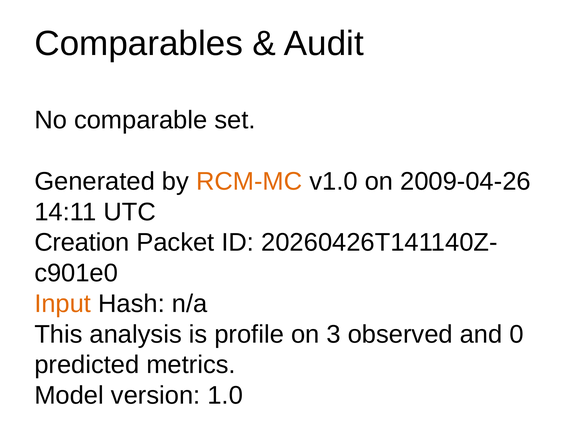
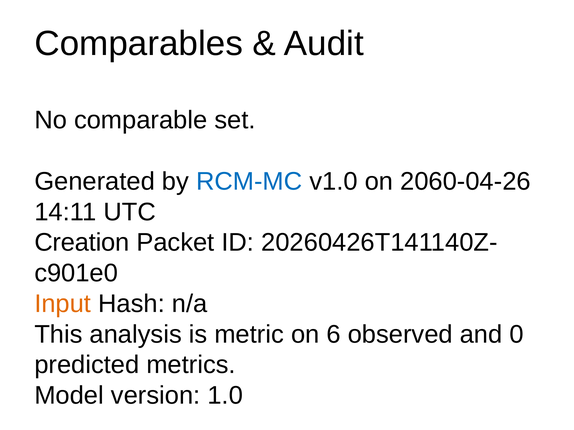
RCM-MC colour: orange -> blue
2009-04-26: 2009-04-26 -> 2060-04-26
profile: profile -> metric
3: 3 -> 6
